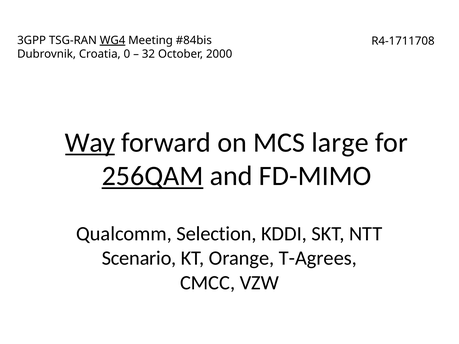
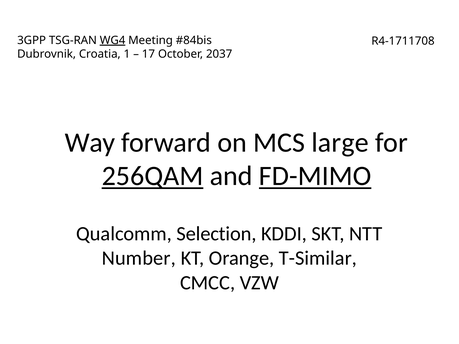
0: 0 -> 1
32: 32 -> 17
2000: 2000 -> 2037
Way underline: present -> none
FD-MIMO underline: none -> present
Scenario: Scenario -> Number
T-Agrees: T-Agrees -> T-Similar
